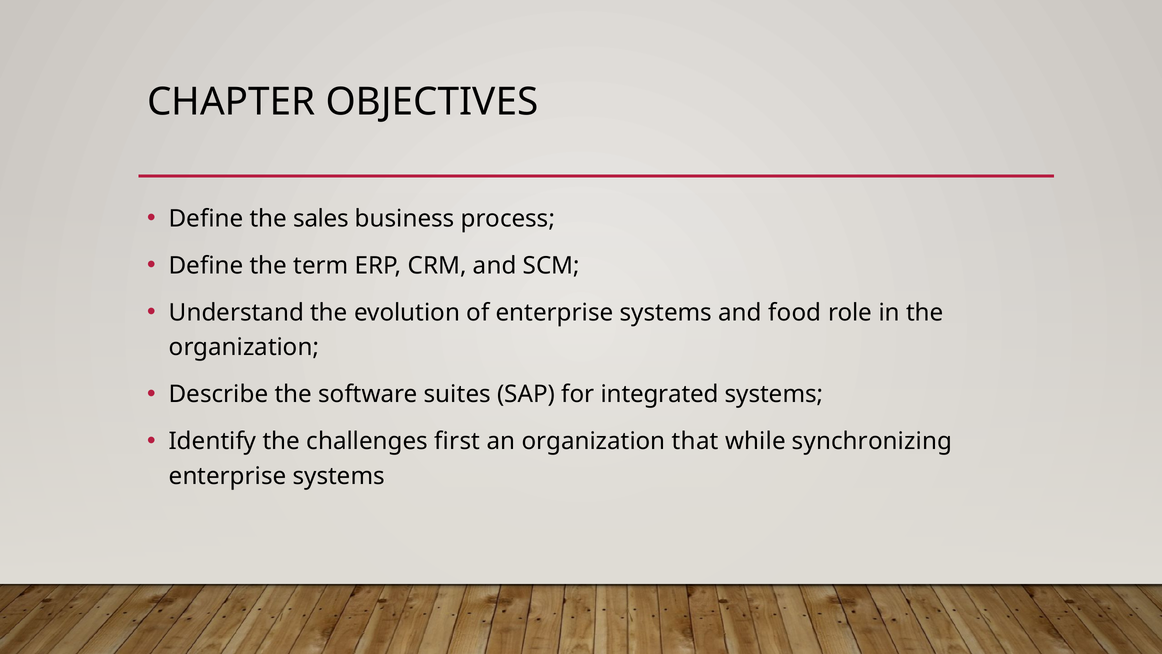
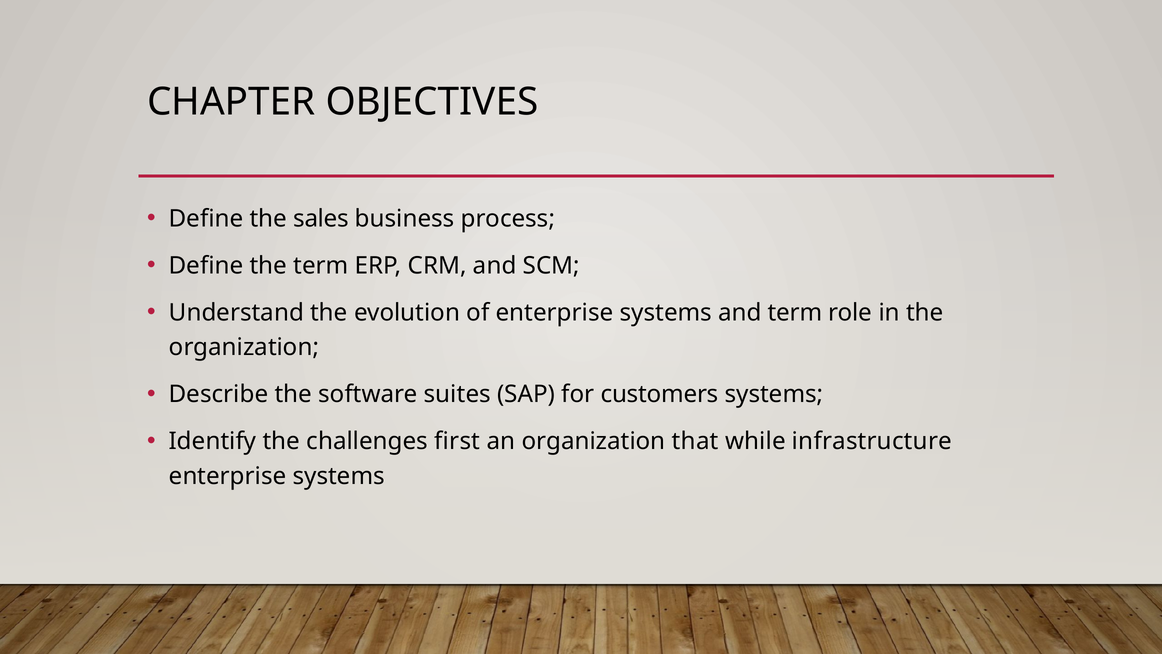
and food: food -> term
integrated: integrated -> customers
synchronizing: synchronizing -> infrastructure
